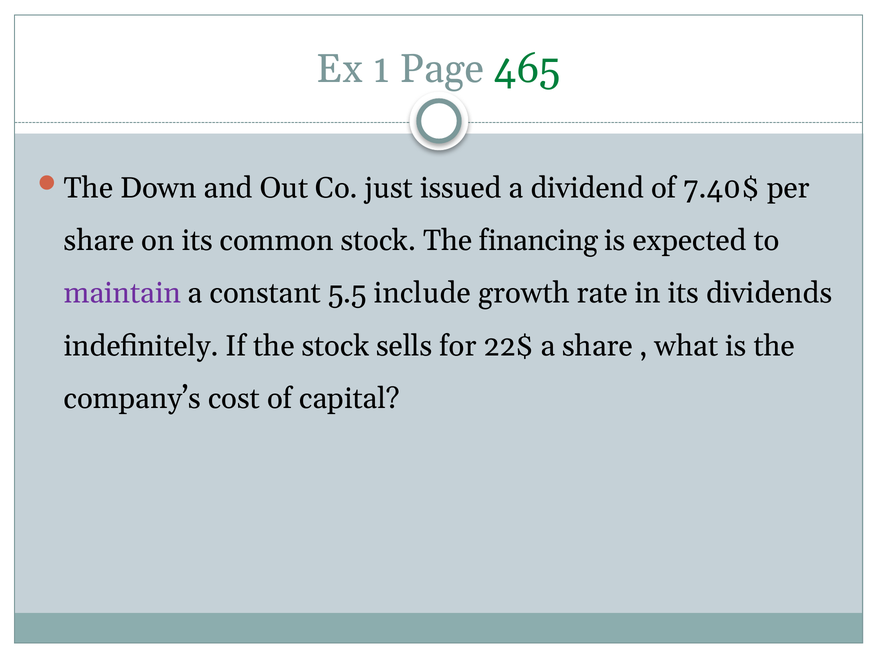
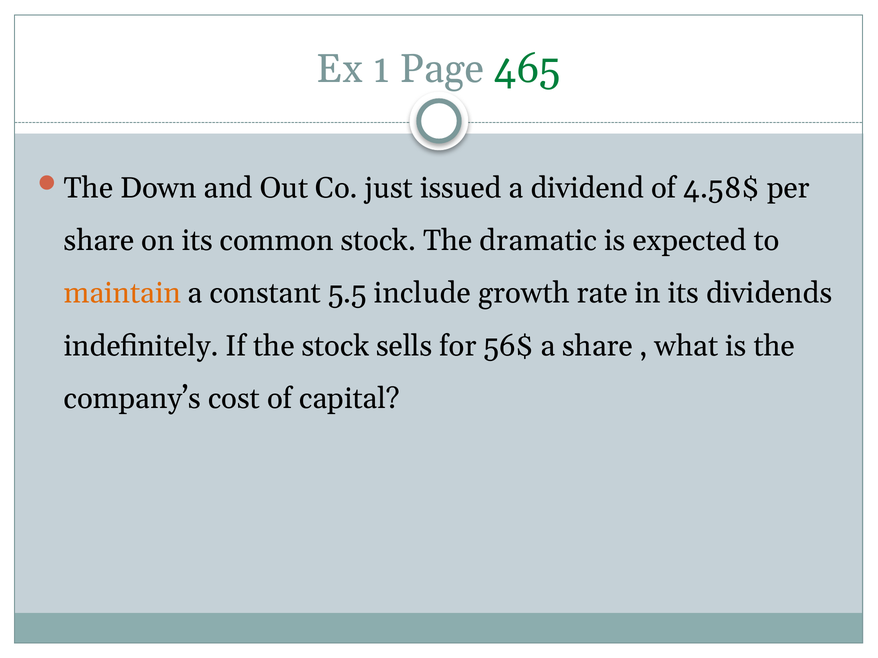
7.40$: 7.40$ -> 4.58$
financing: financing -> dramatic
maintain colour: purple -> orange
22$: 22$ -> 56$
